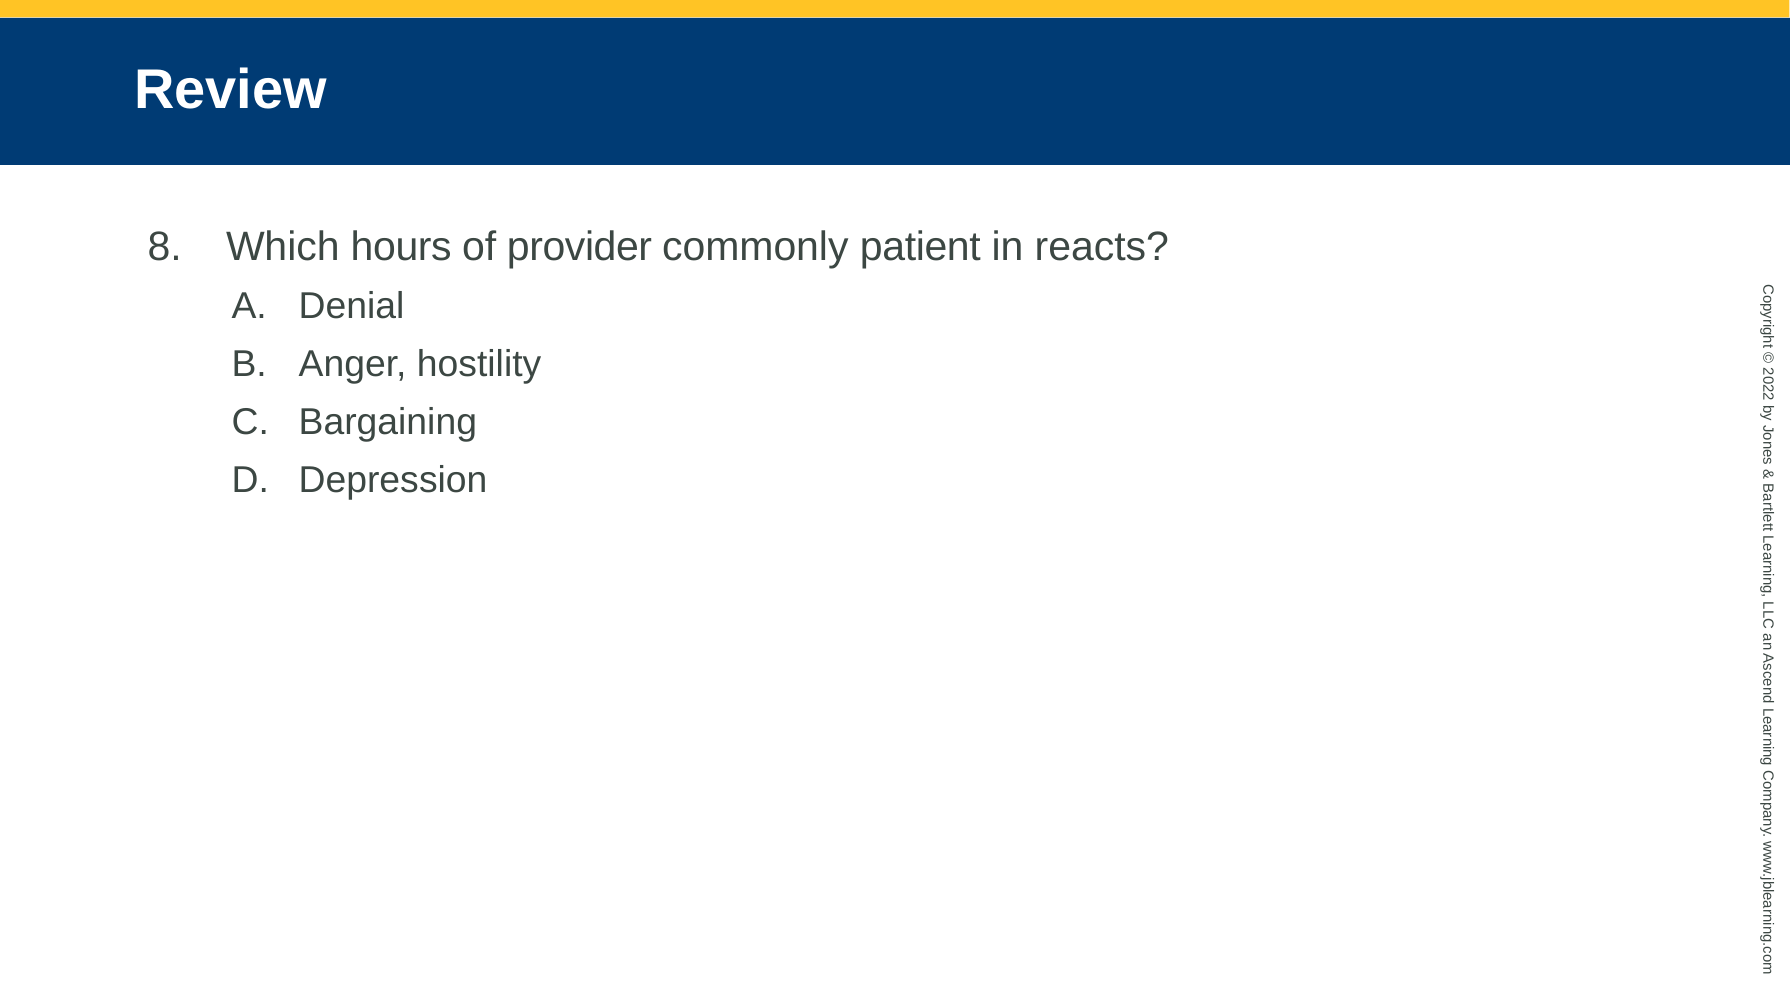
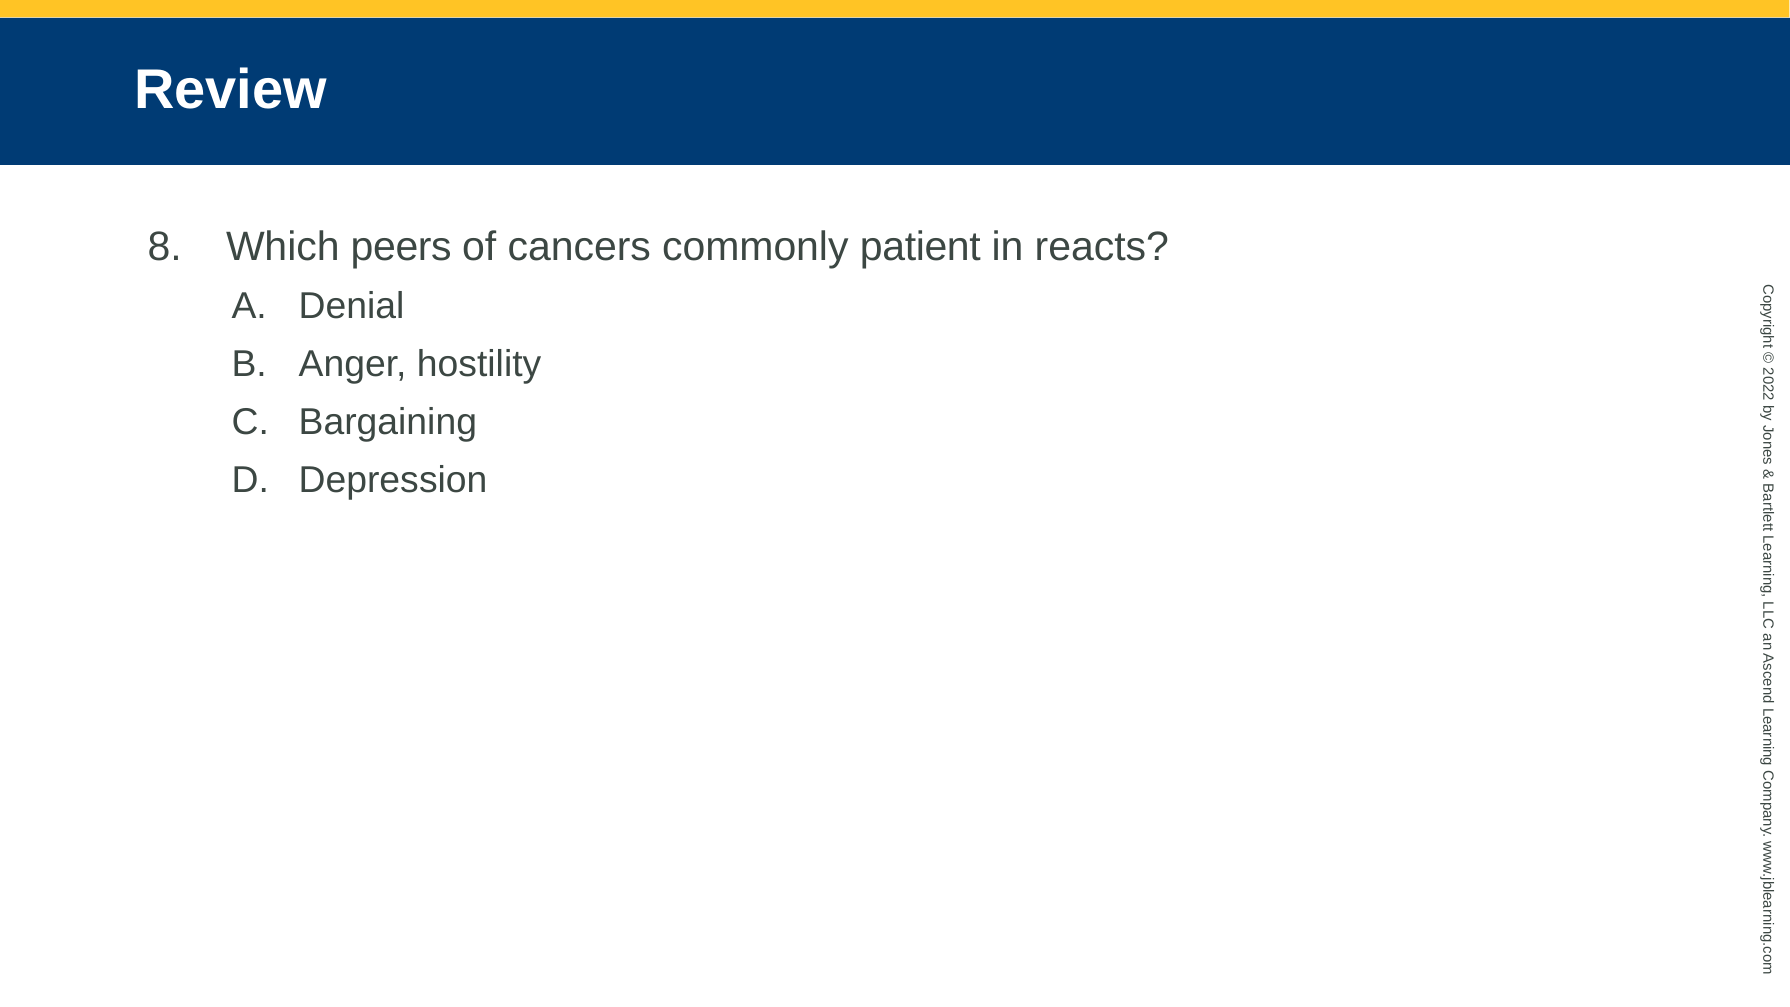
hours: hours -> peers
provider: provider -> cancers
